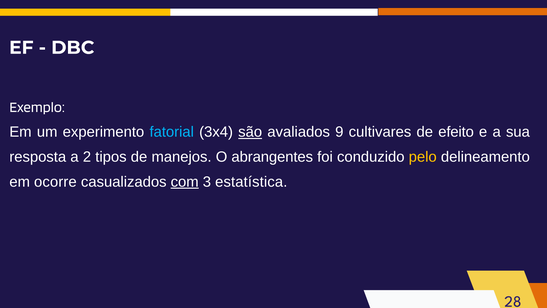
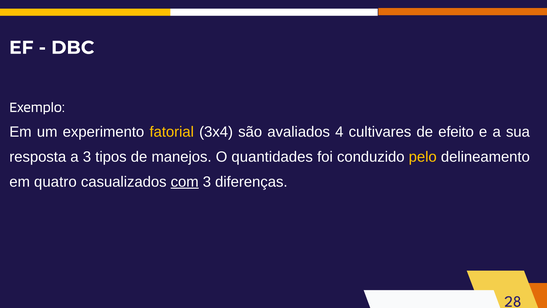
fatorial colour: light blue -> yellow
são underline: present -> none
9: 9 -> 4
a 2: 2 -> 3
abrangentes: abrangentes -> quantidades
ocorre: ocorre -> quatro
estatística: estatística -> diferenças
